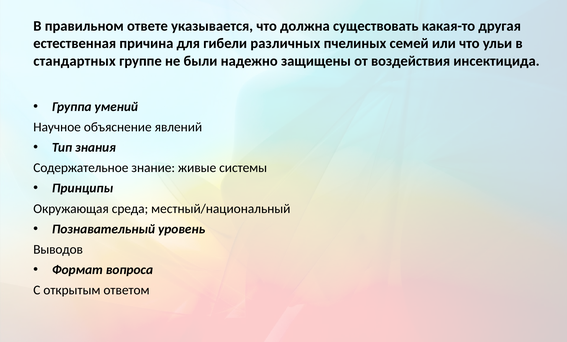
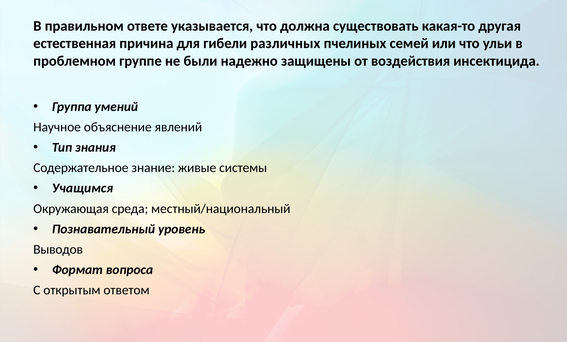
стандартных: стандартных -> проблемном
Принципы: Принципы -> Учащимся
